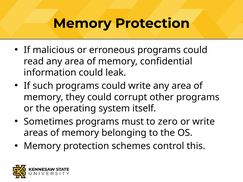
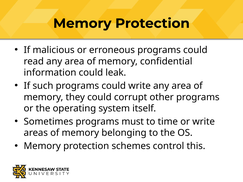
zero: zero -> time
